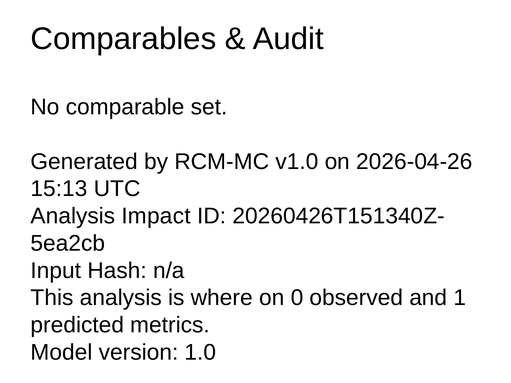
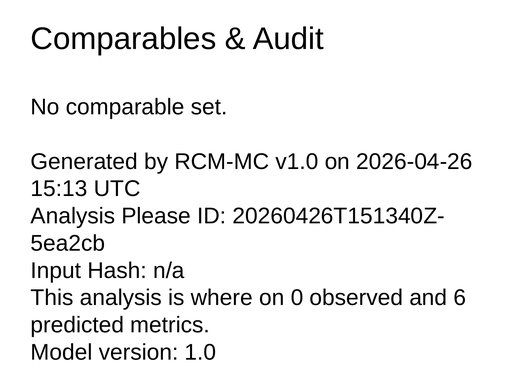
Impact: Impact -> Please
1: 1 -> 6
